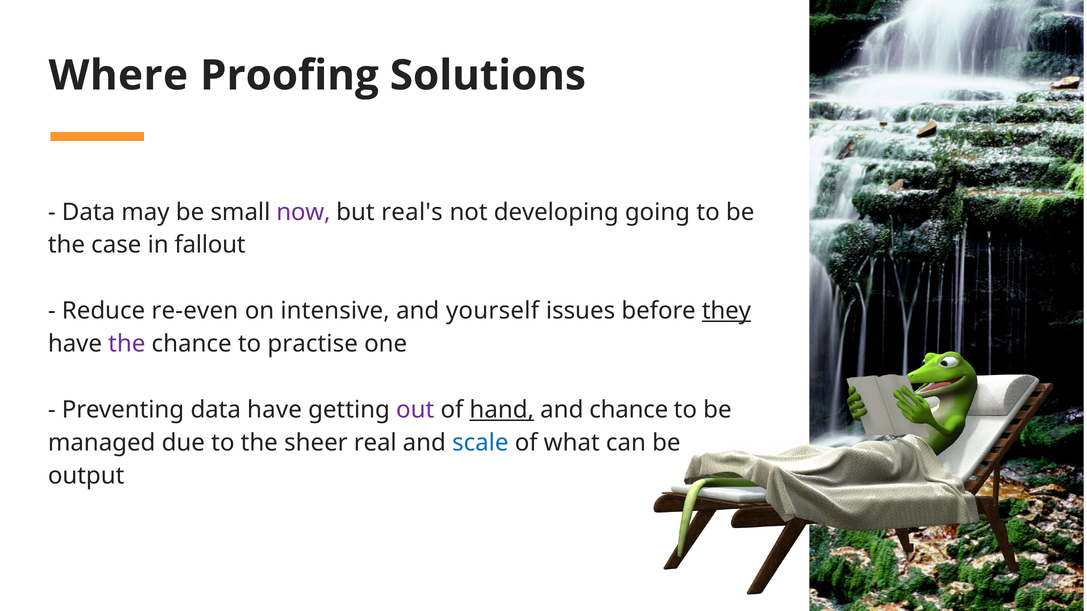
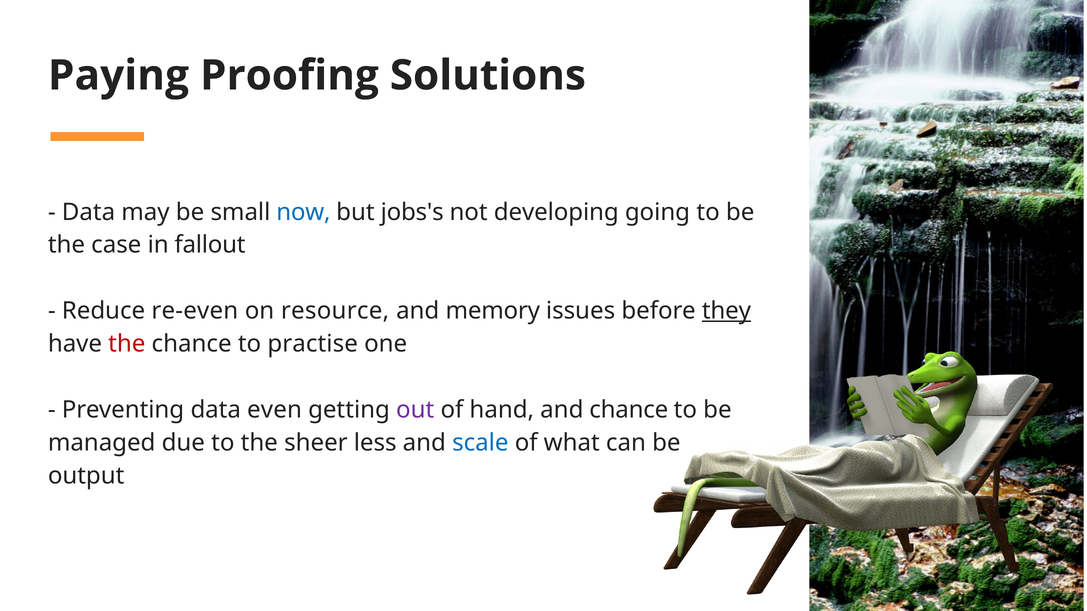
Where: Where -> Paying
now colour: purple -> blue
real's: real's -> jobs's
intensive: intensive -> resource
yourself: yourself -> memory
the at (127, 344) colour: purple -> red
data have: have -> even
hand underline: present -> none
real: real -> less
